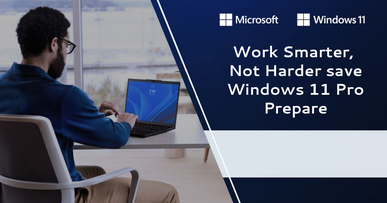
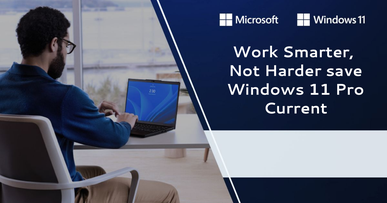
Prepare: Prepare -> Current
